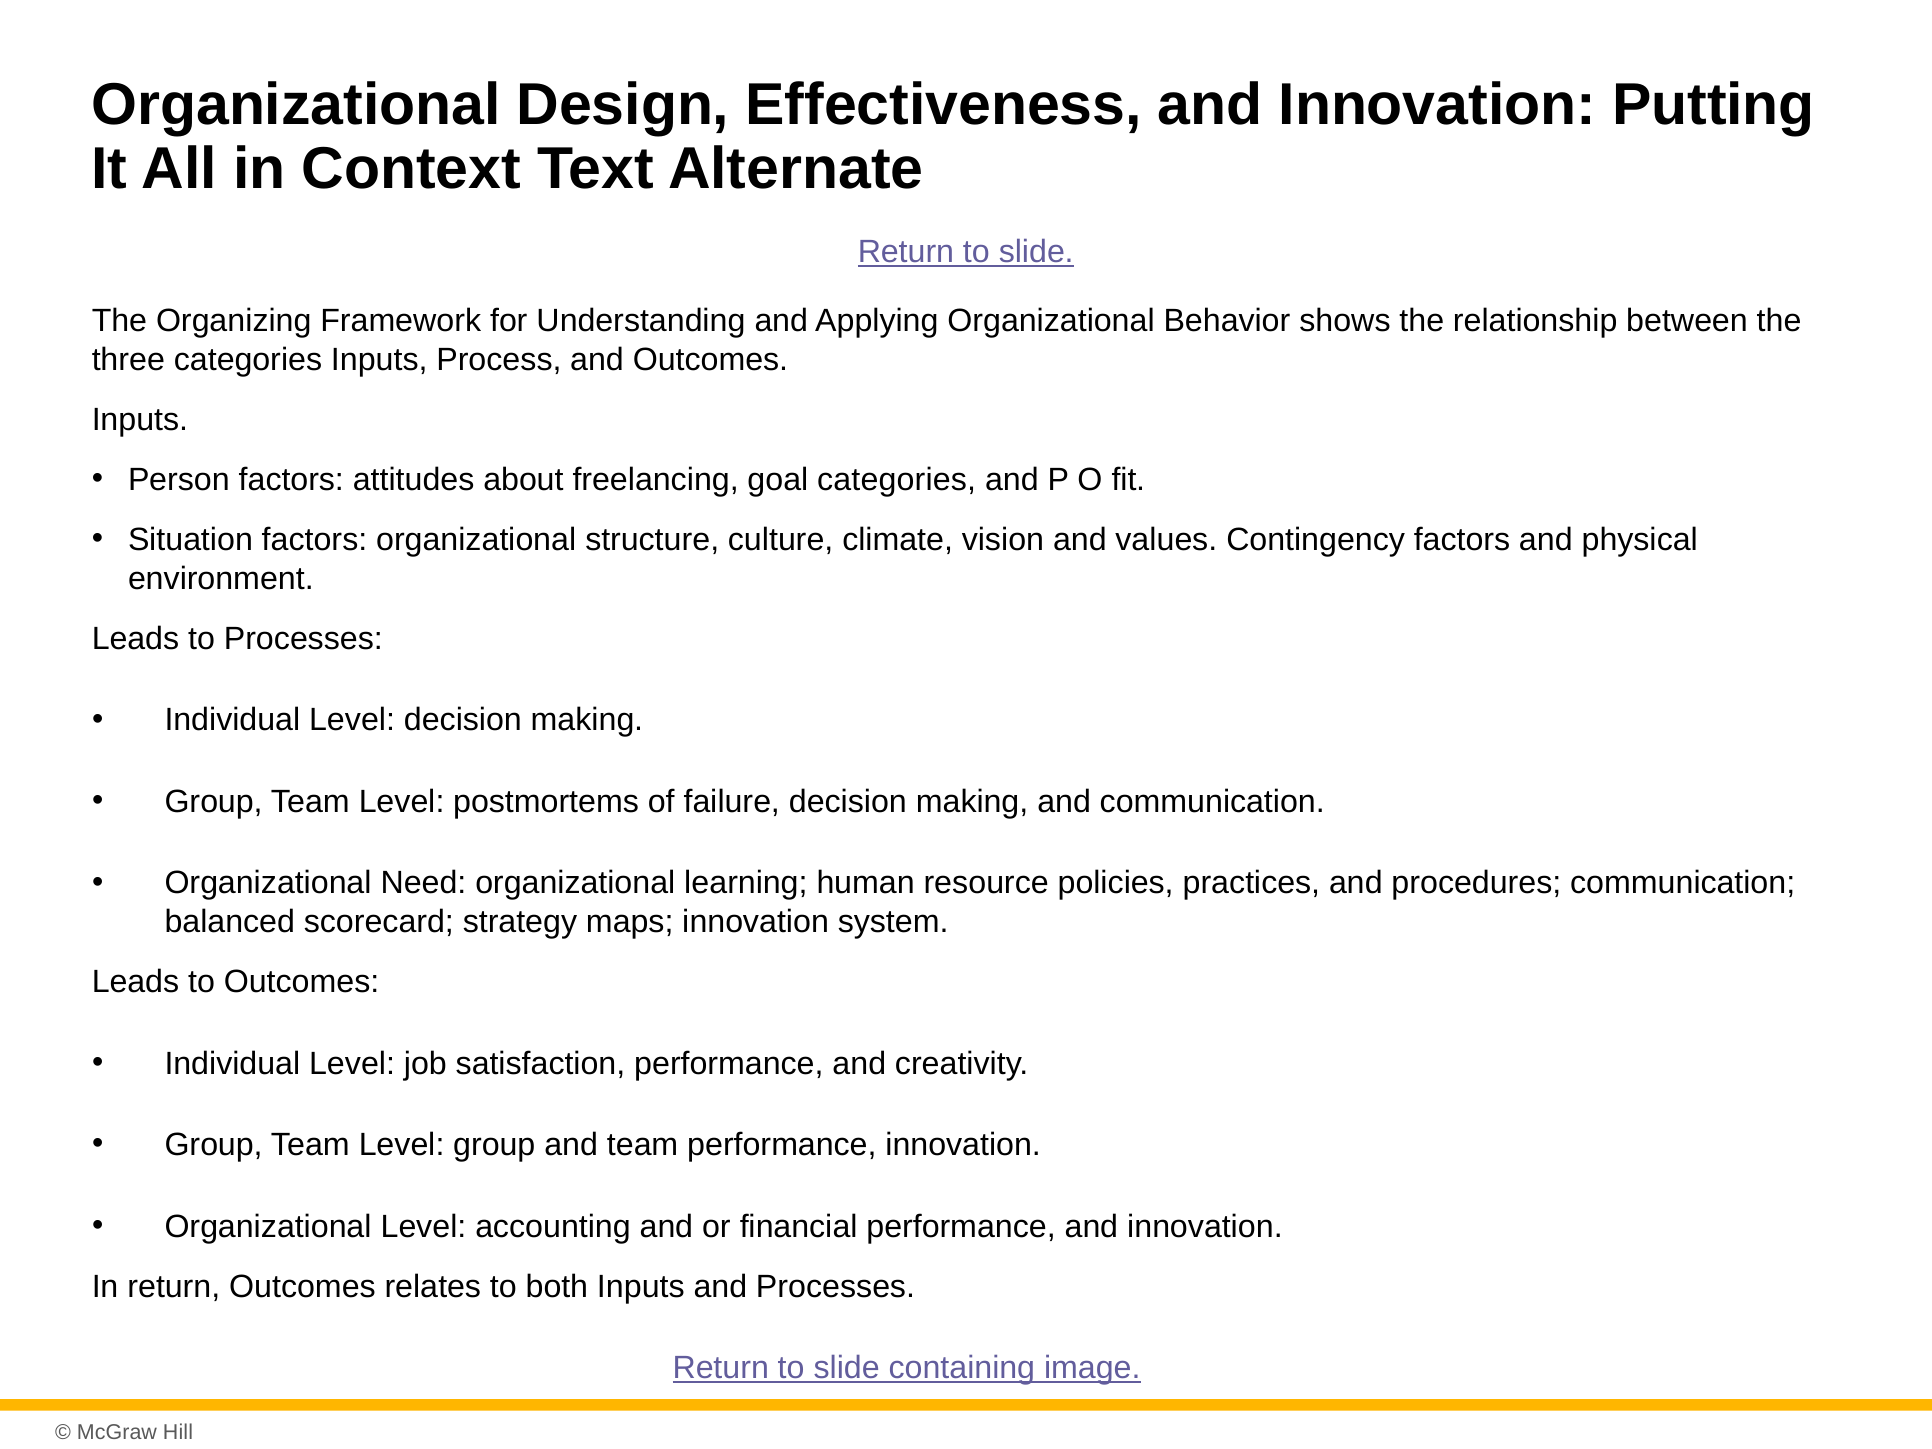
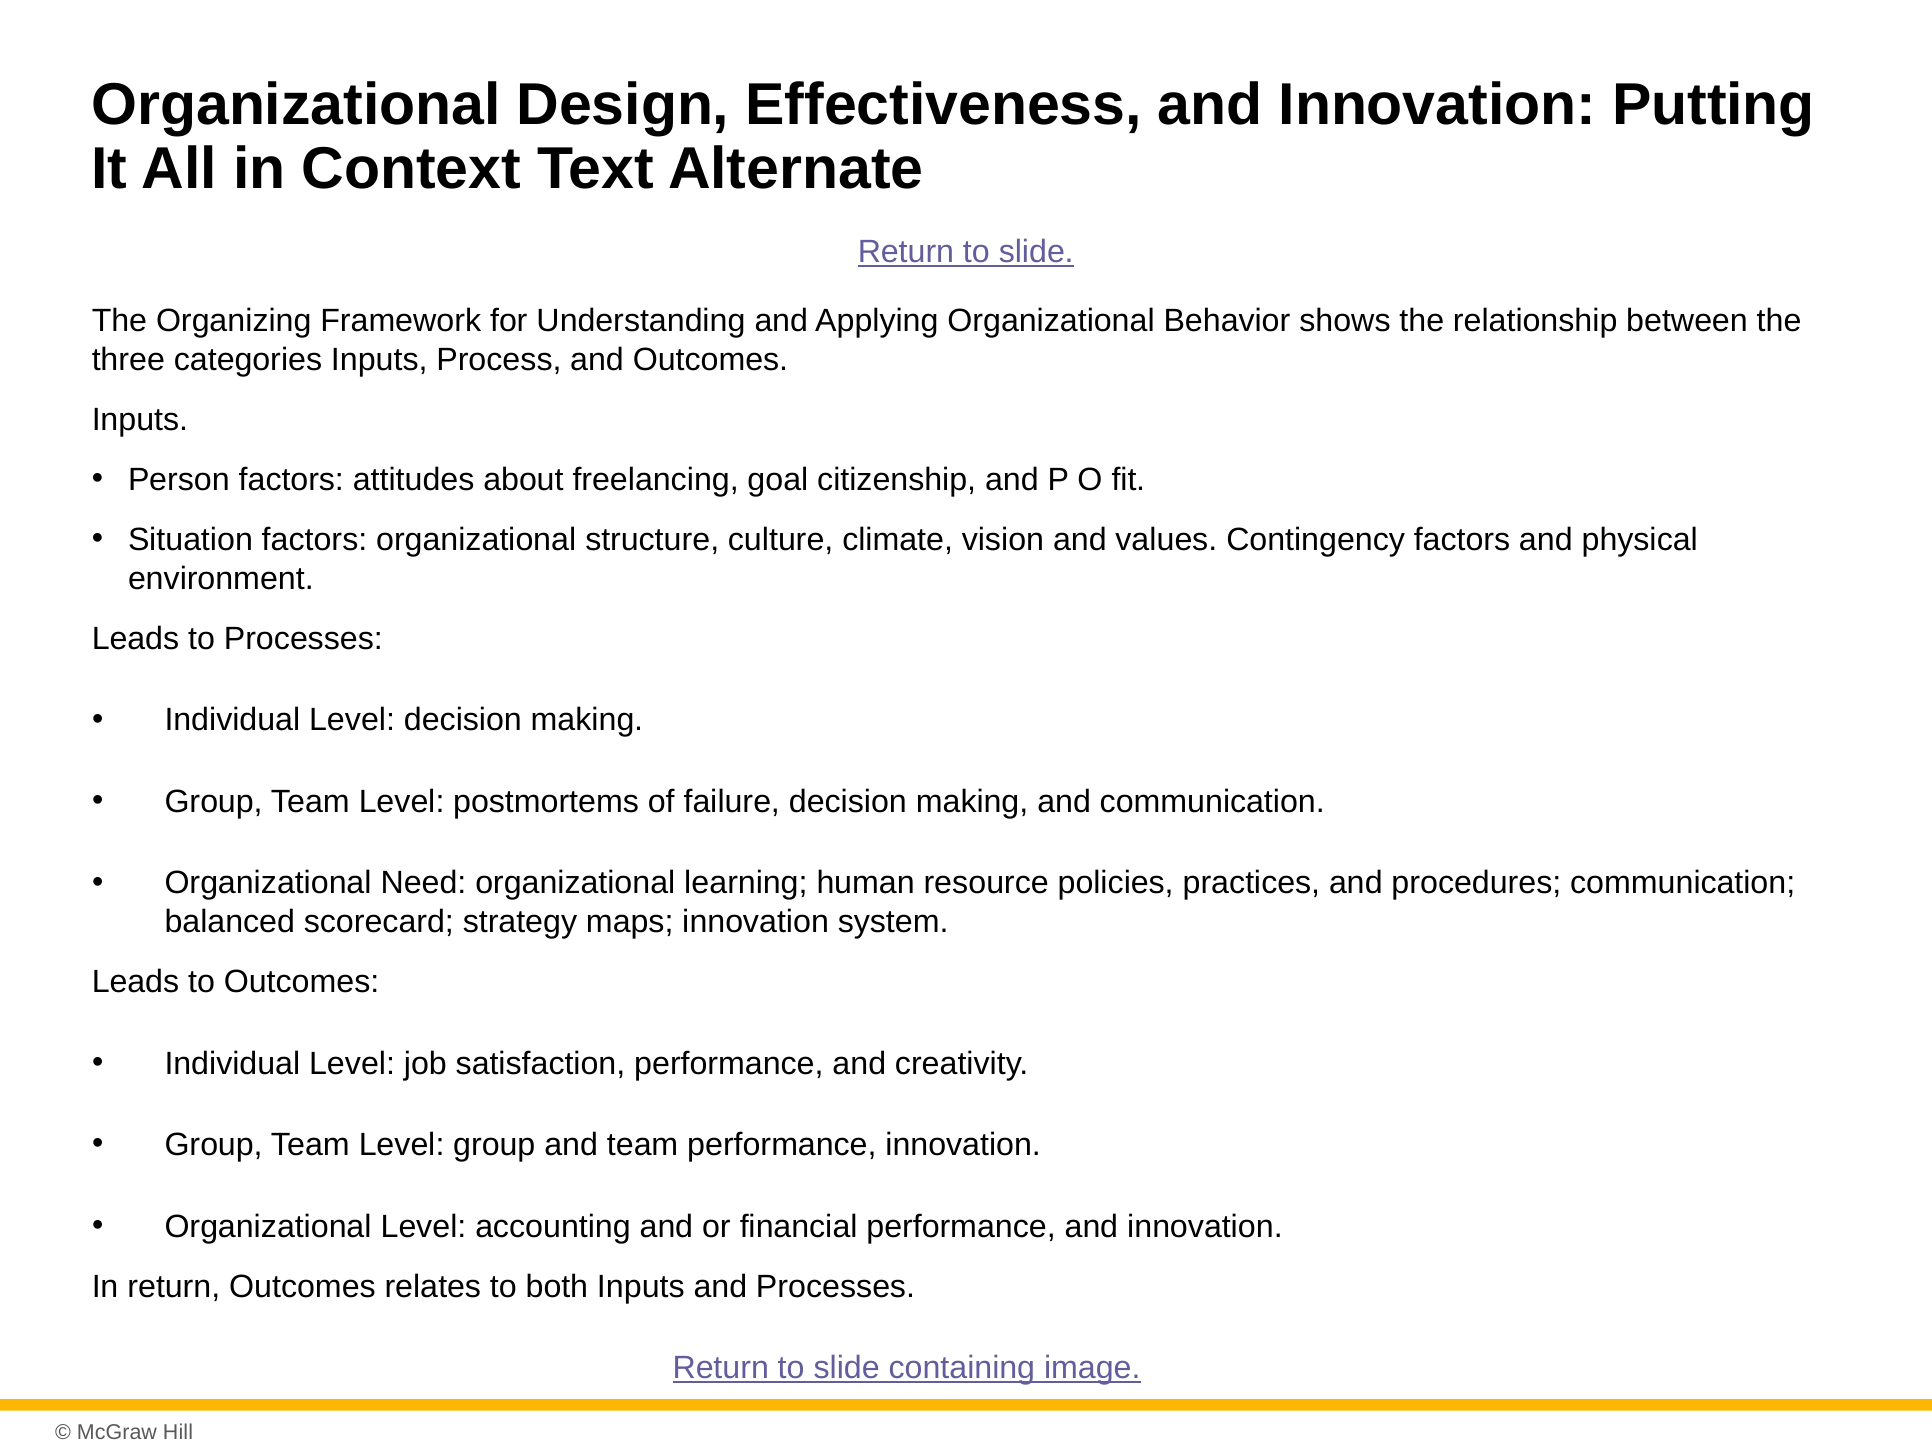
goal categories: categories -> citizenship
